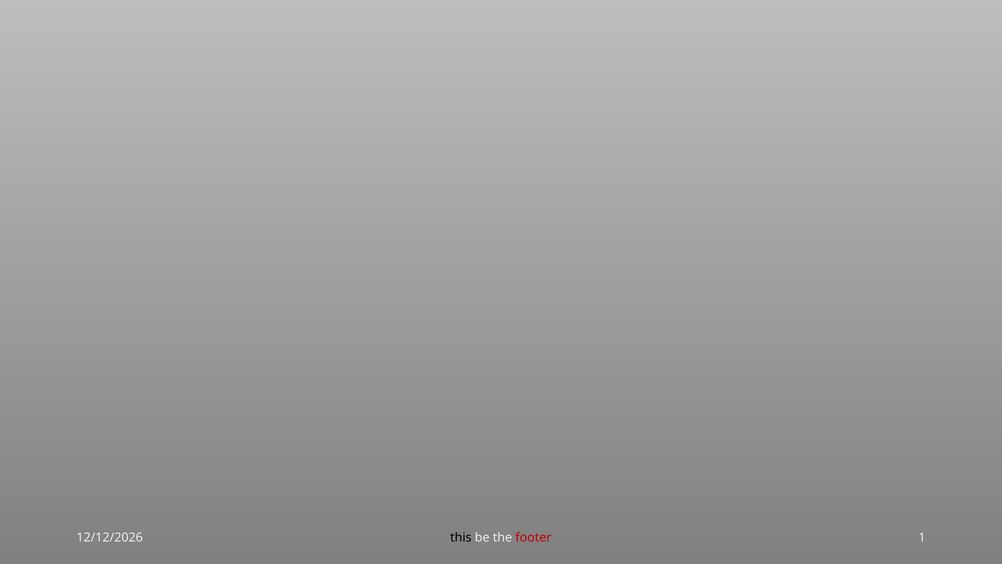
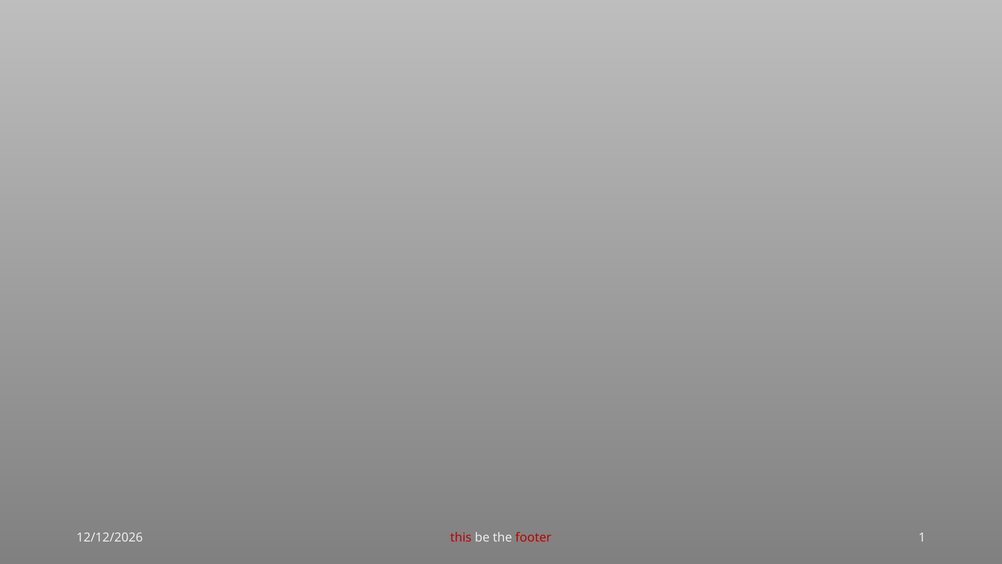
this colour: black -> red
